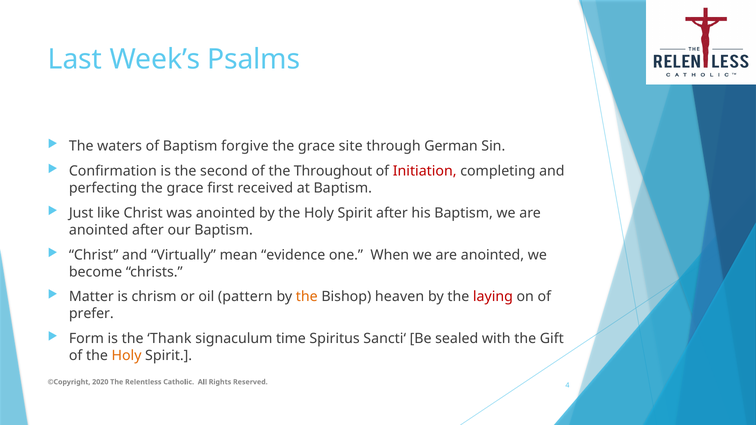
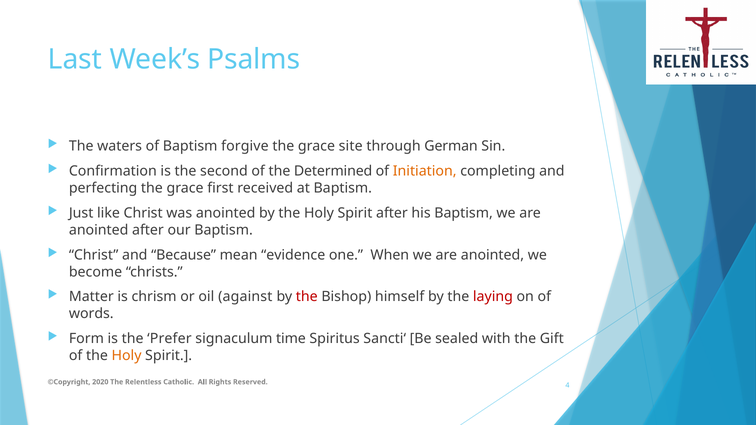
Throughout: Throughout -> Determined
Initiation colour: red -> orange
Virtually: Virtually -> Because
pattern: pattern -> against
the at (307, 297) colour: orange -> red
heaven: heaven -> himself
prefer: prefer -> words
Thank: Thank -> Prefer
